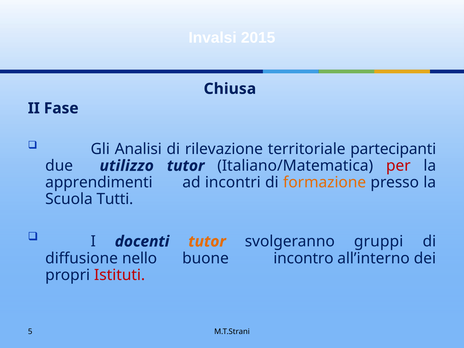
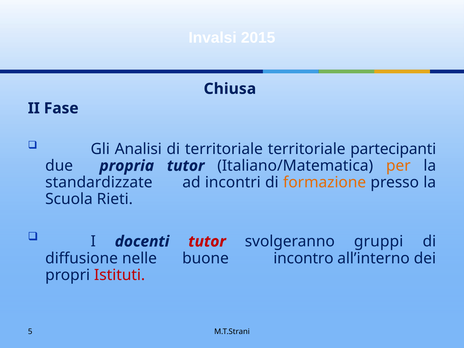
di rilevazione: rilevazione -> territoriale
utilizzo: utilizzo -> propria
per colour: red -> orange
apprendimenti: apprendimenti -> standardizzate
Tutti: Tutti -> Rieti
tutor at (207, 241) colour: orange -> red
nello: nello -> nelle
